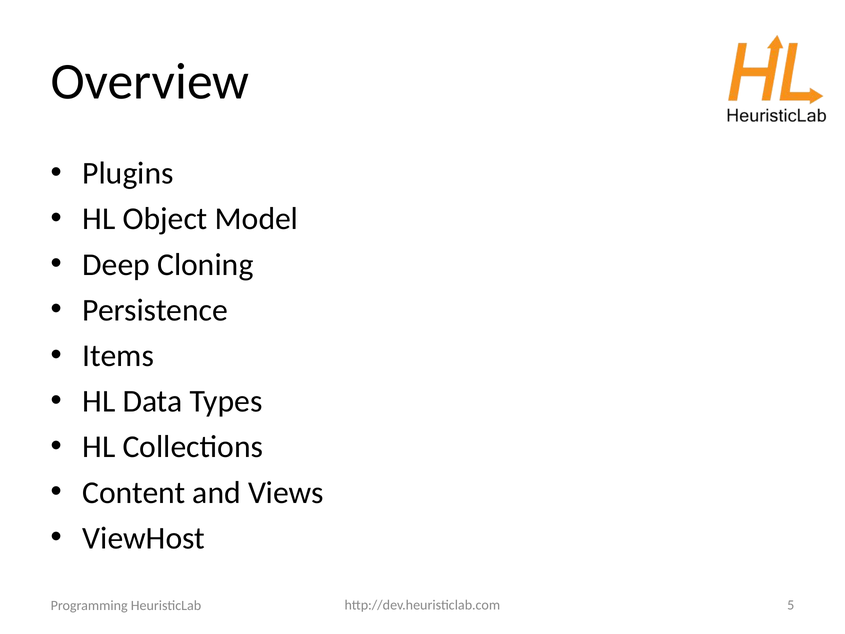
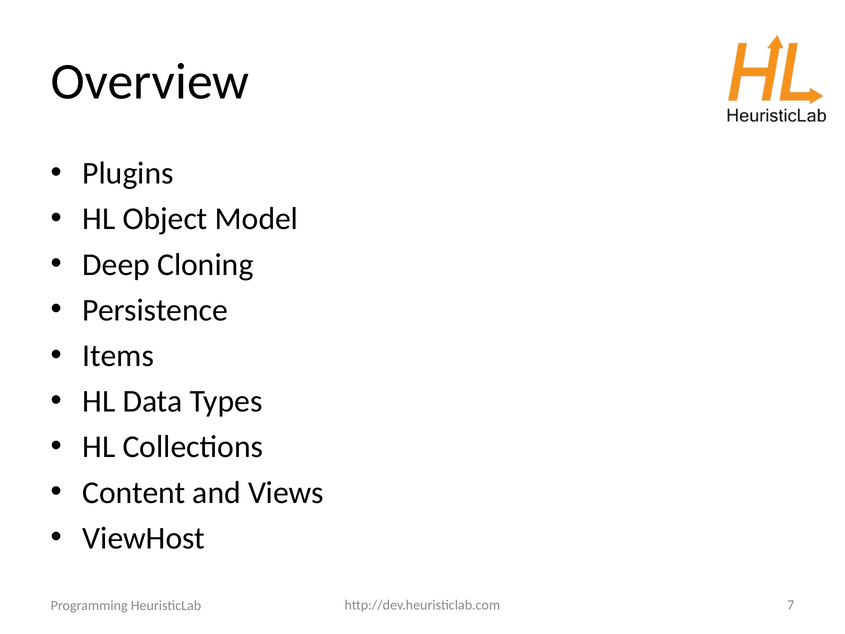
5: 5 -> 7
